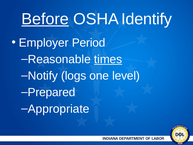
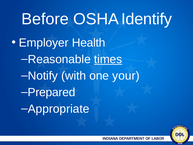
Before underline: present -> none
Period: Period -> Health
logs: logs -> with
level: level -> your
